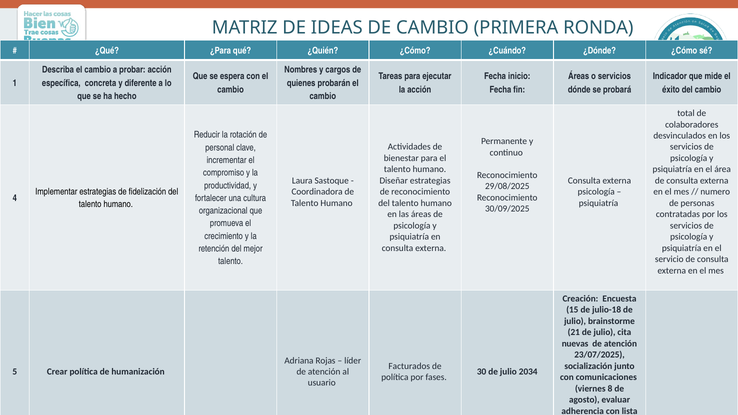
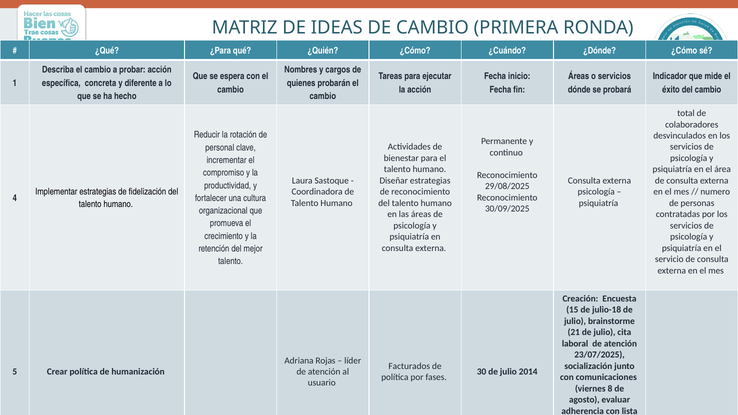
nuevas: nuevas -> laboral
2034: 2034 -> 2014
